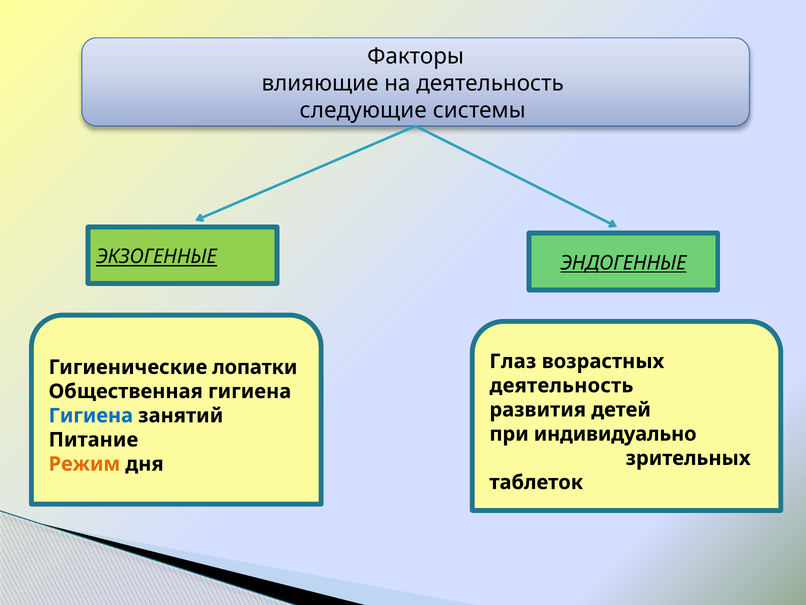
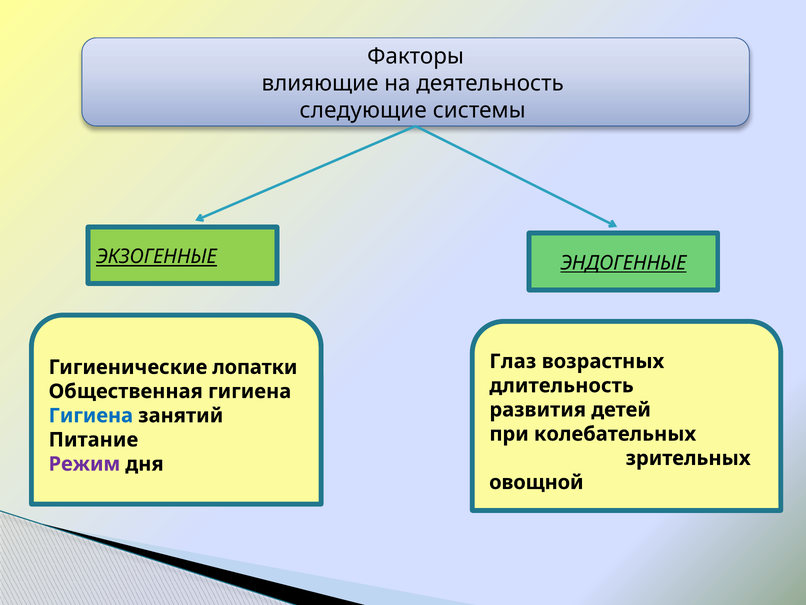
деятельность at (561, 385): деятельность -> длительность
индивидуально: индивидуально -> колебательных
Режим colour: orange -> purple
таблеток: таблеток -> овощной
